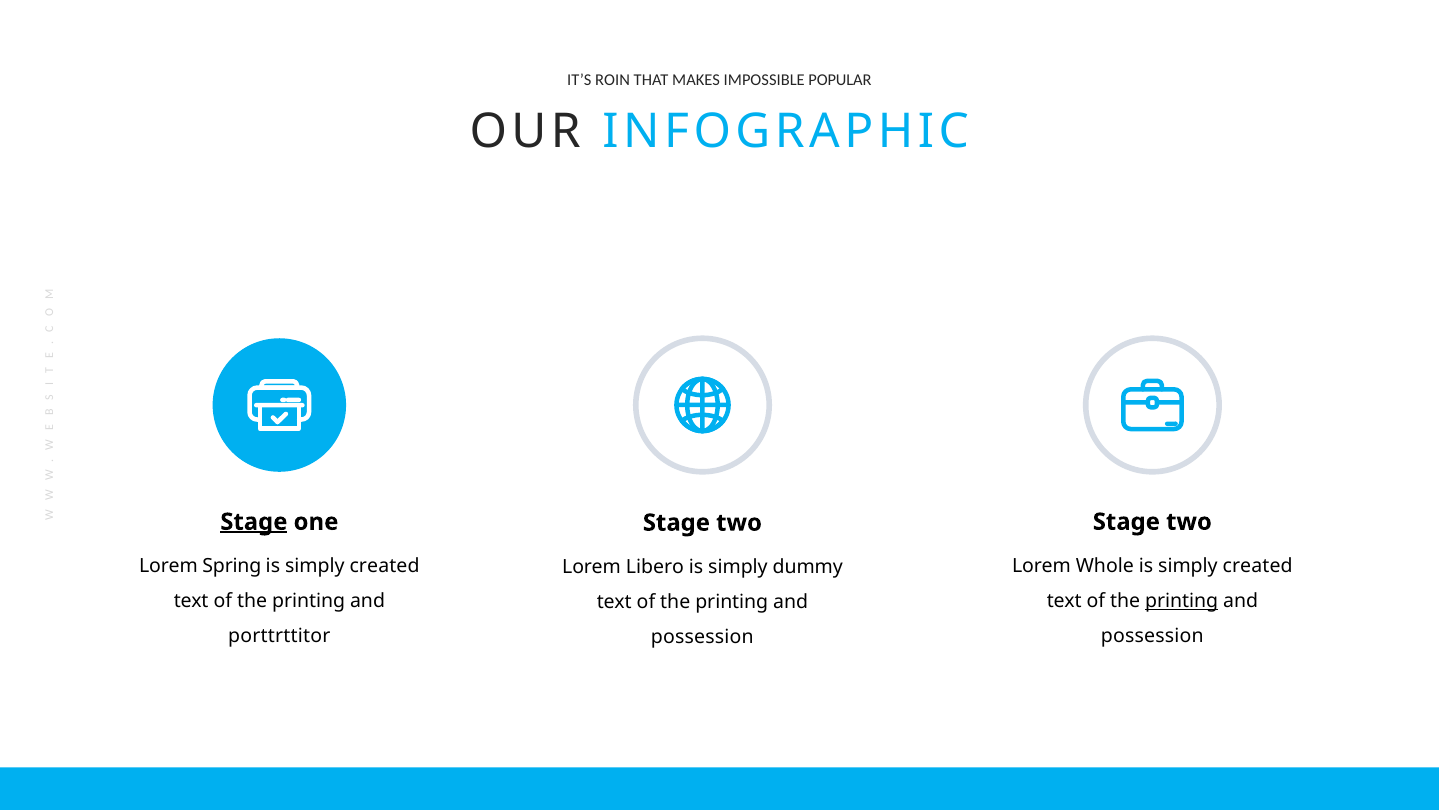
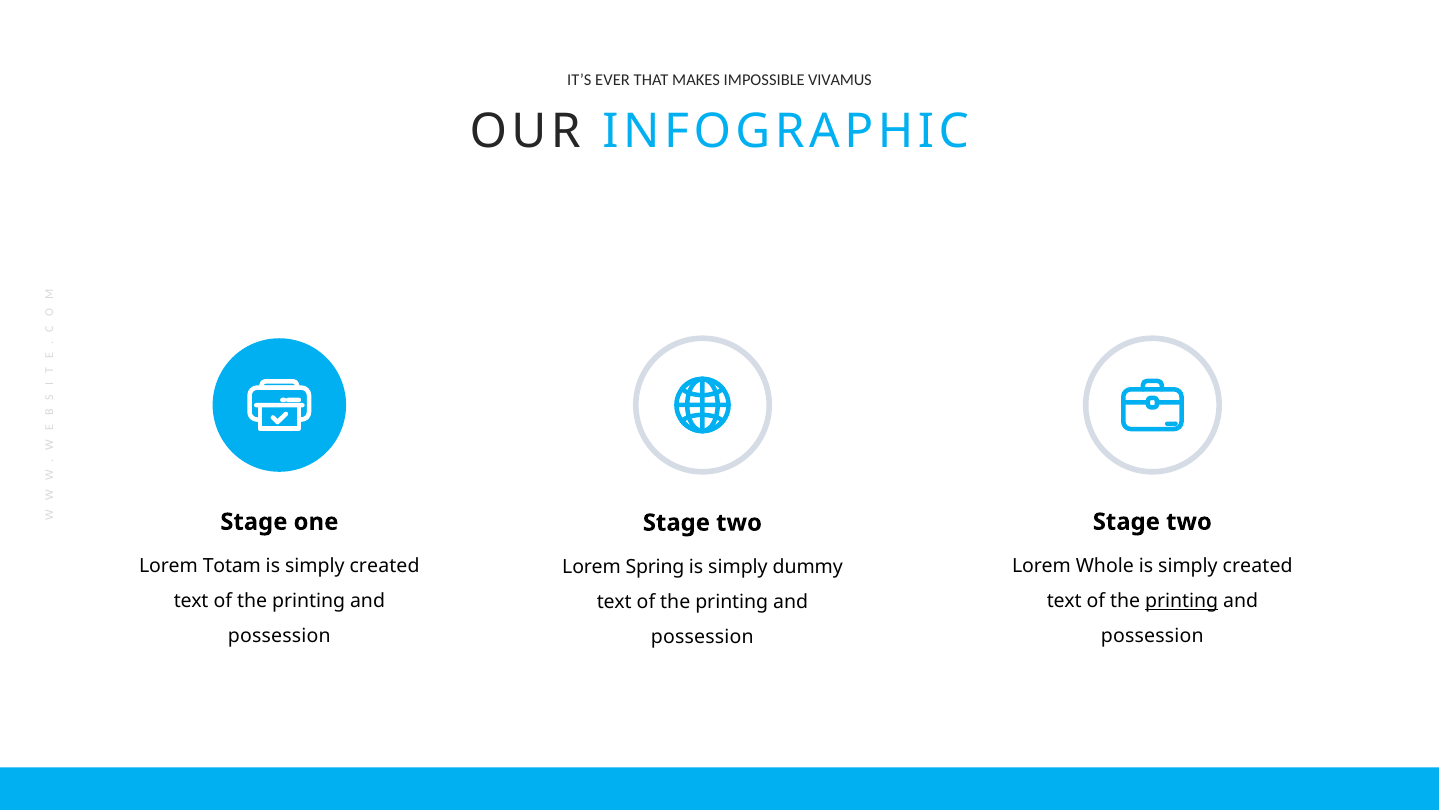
ROIN: ROIN -> EVER
POPULAR: POPULAR -> VIVAMUS
Stage at (254, 522) underline: present -> none
Spring: Spring -> Totam
Libero: Libero -> Spring
porttrttitor at (279, 635): porttrttitor -> possession
